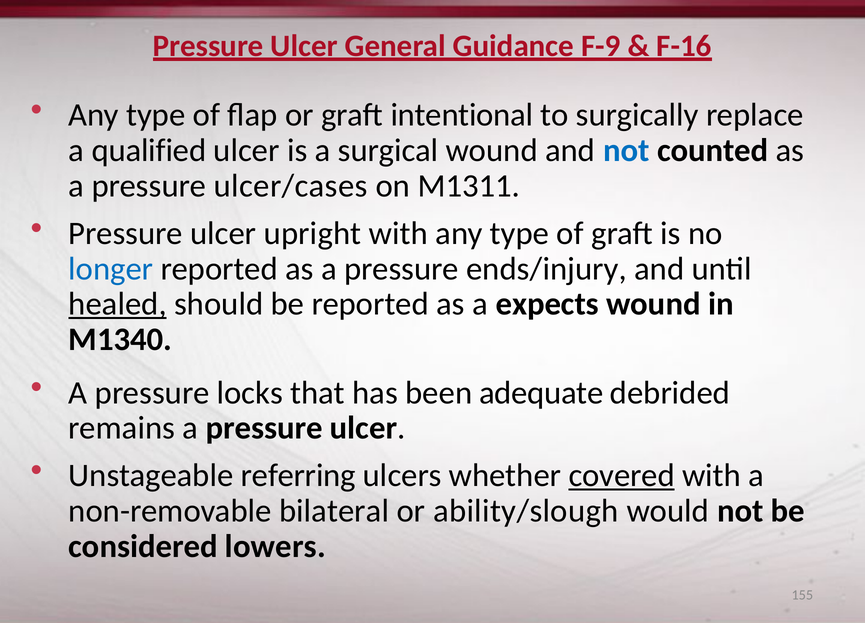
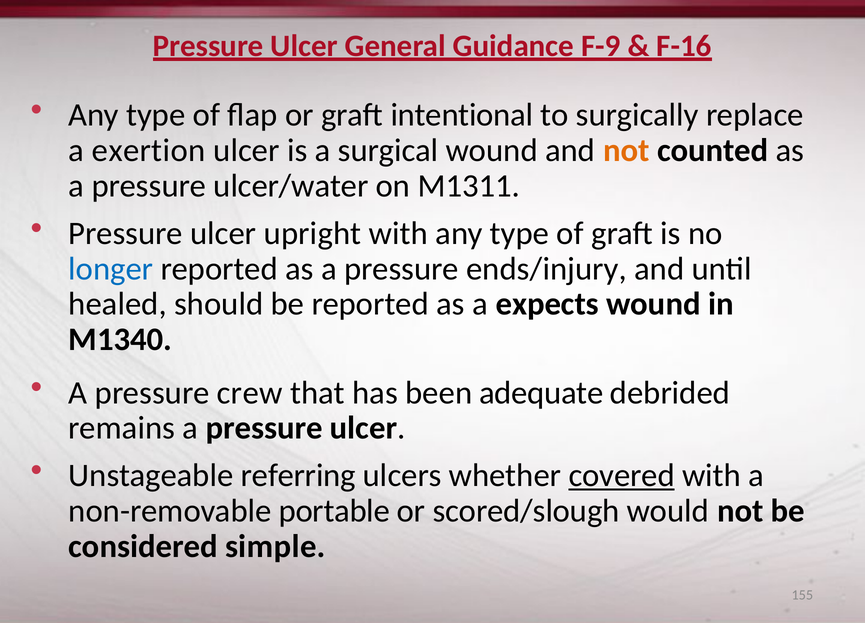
qualified: qualified -> exertion
not at (627, 151) colour: blue -> orange
ulcer/cases: ulcer/cases -> ulcer/water
healed underline: present -> none
locks: locks -> crew
bilateral: bilateral -> portable
ability/slough: ability/slough -> scored/slough
lowers: lowers -> simple
